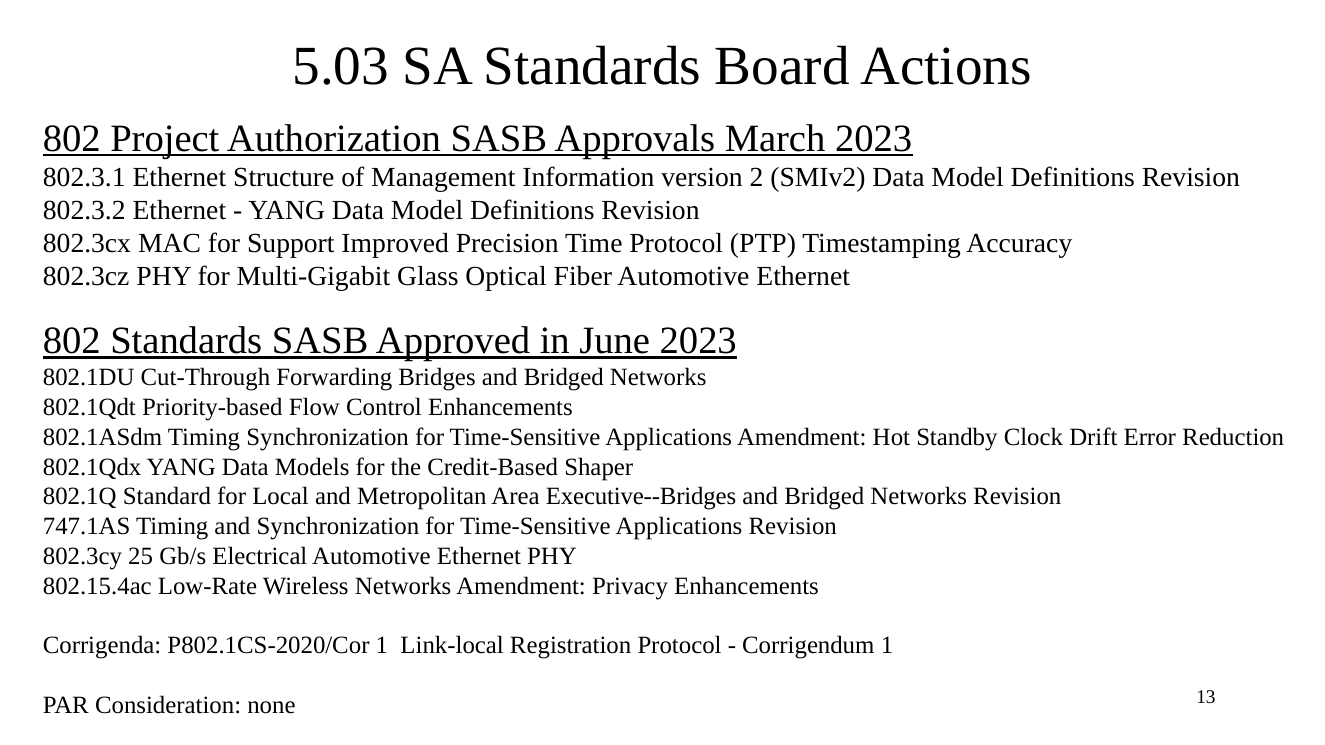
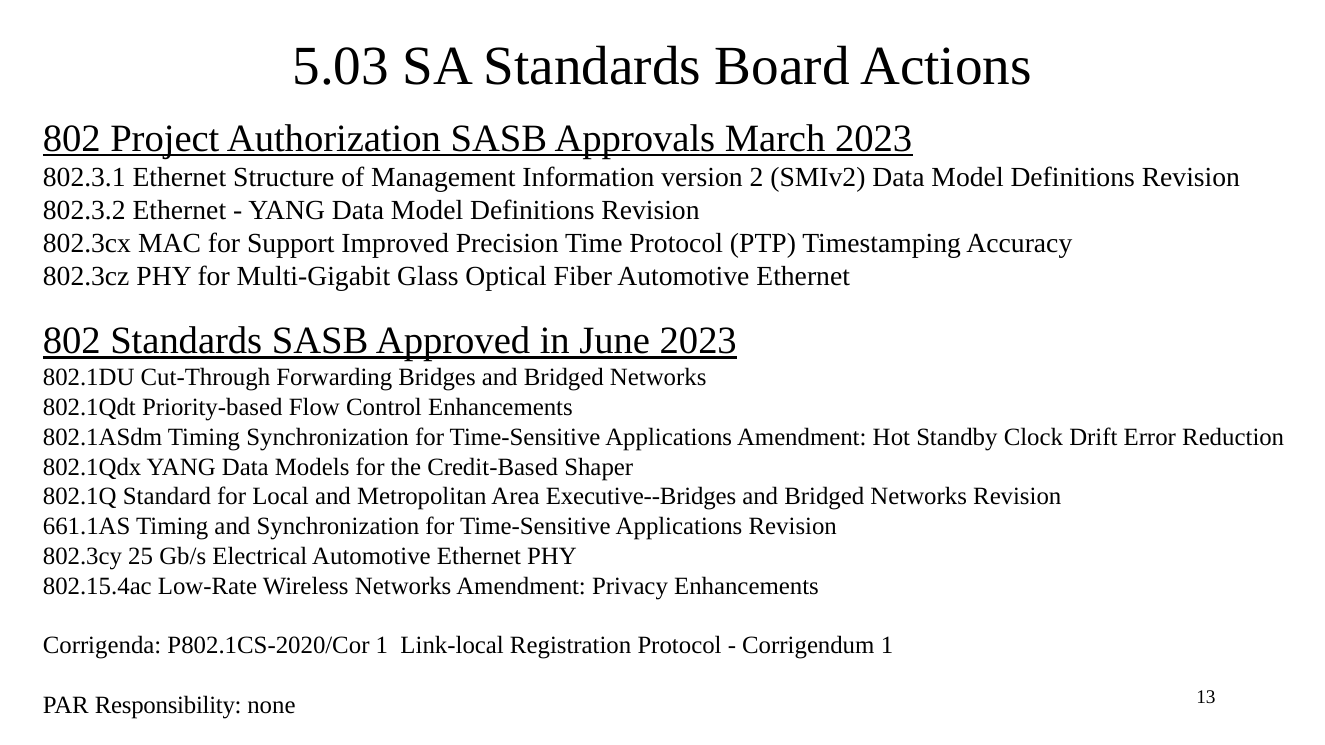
747.1AS: 747.1AS -> 661.1AS
Consideration: Consideration -> Responsibility
